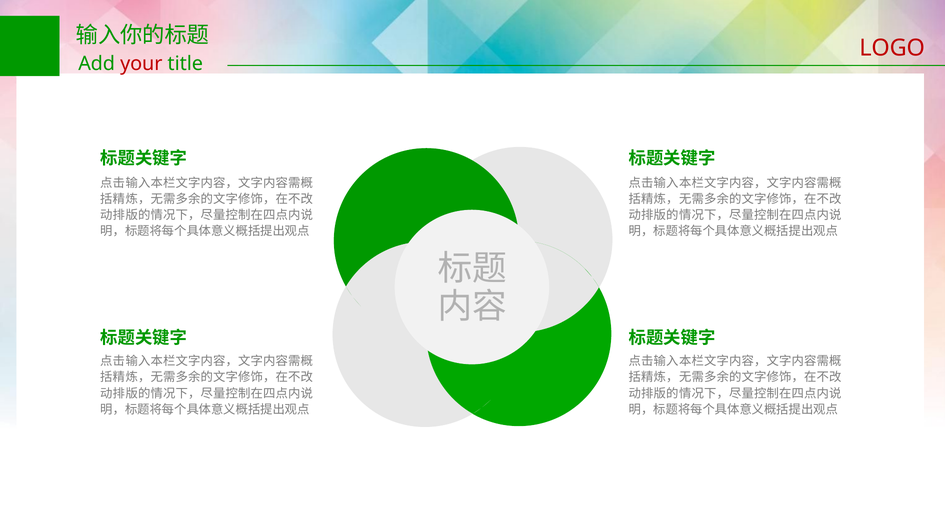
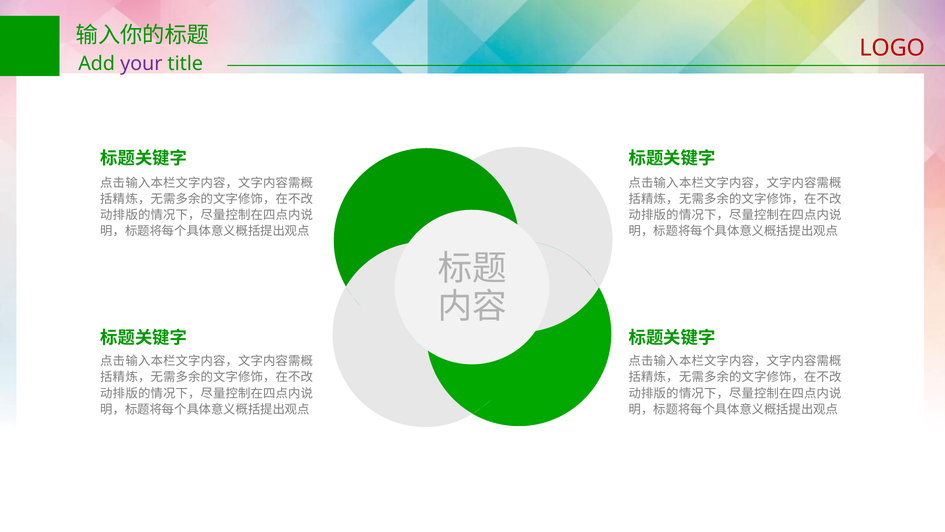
your colour: red -> purple
